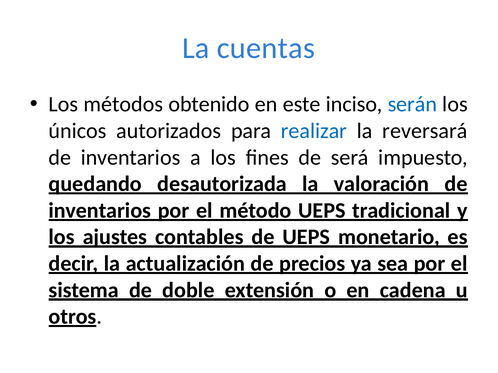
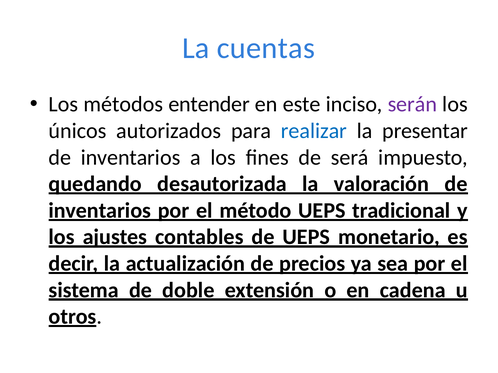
obtenido: obtenido -> entender
serán colour: blue -> purple
reversará: reversará -> presentar
